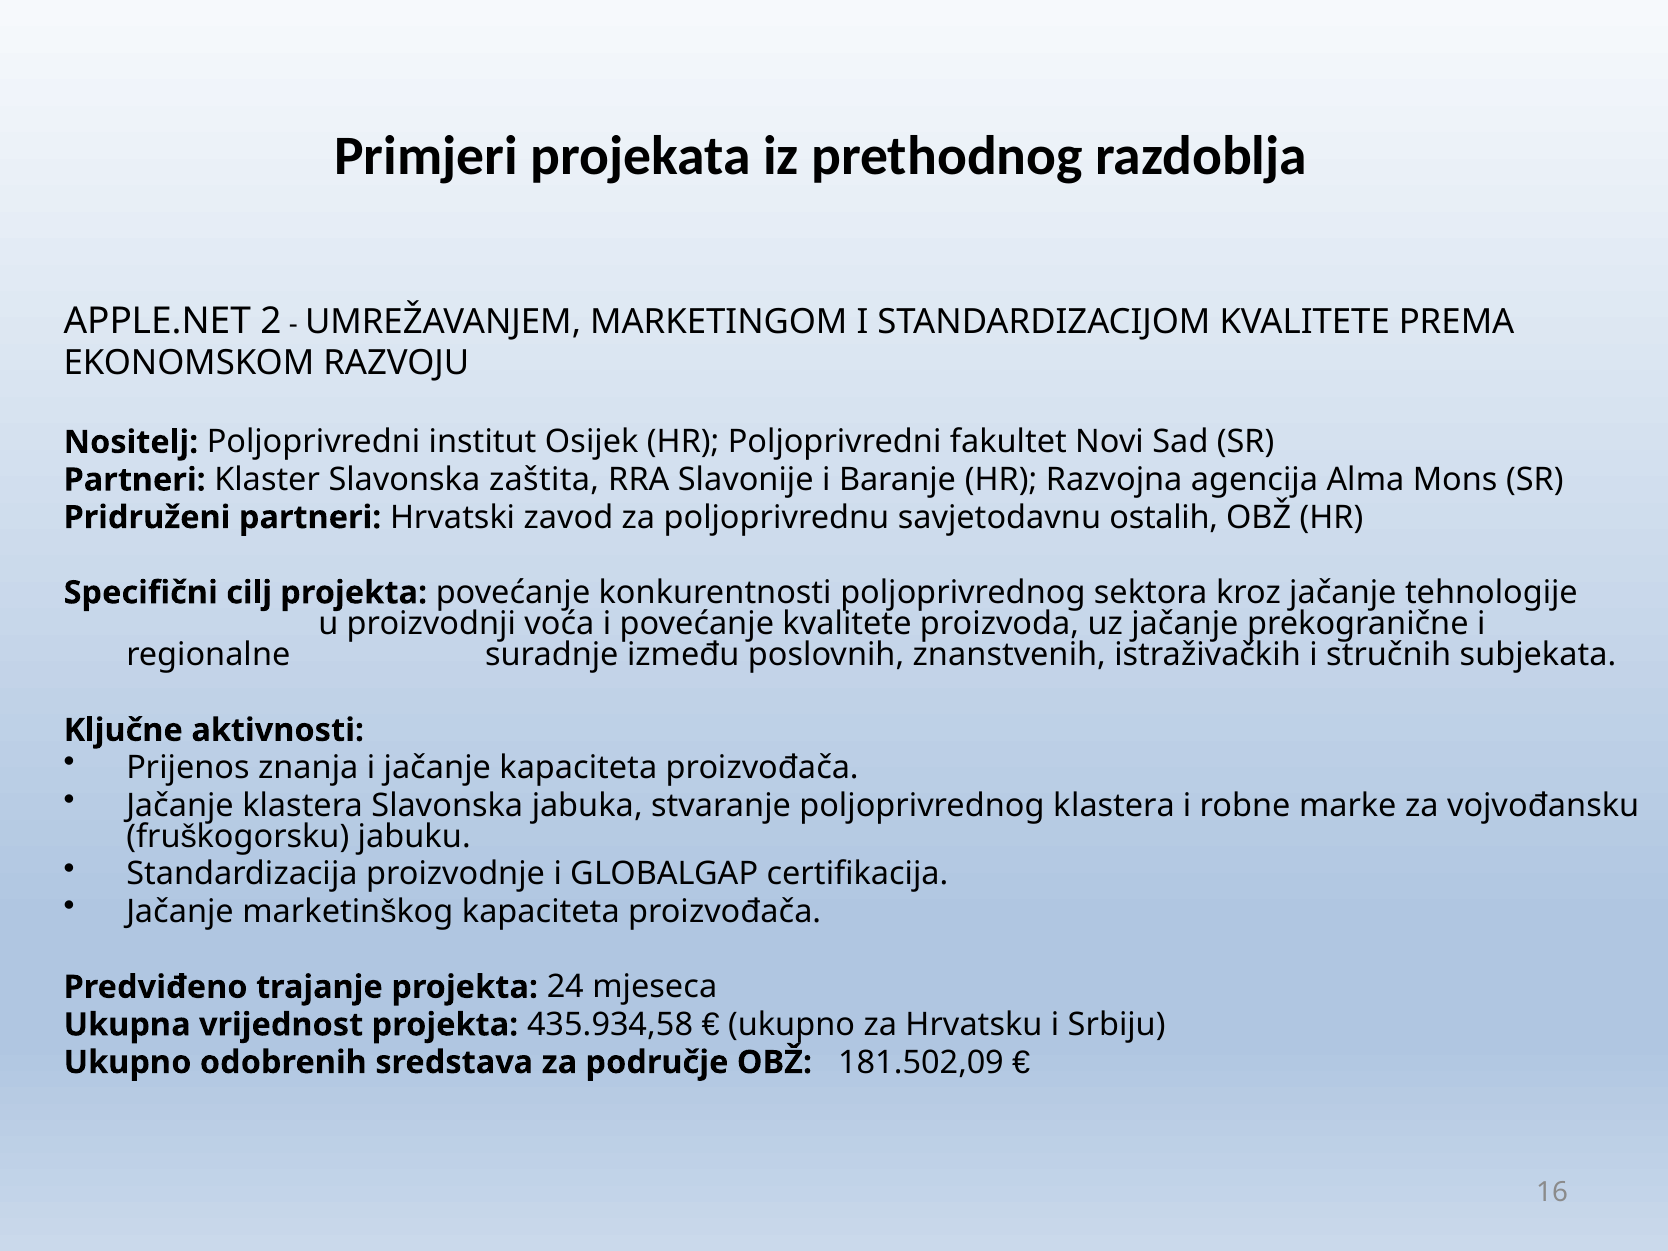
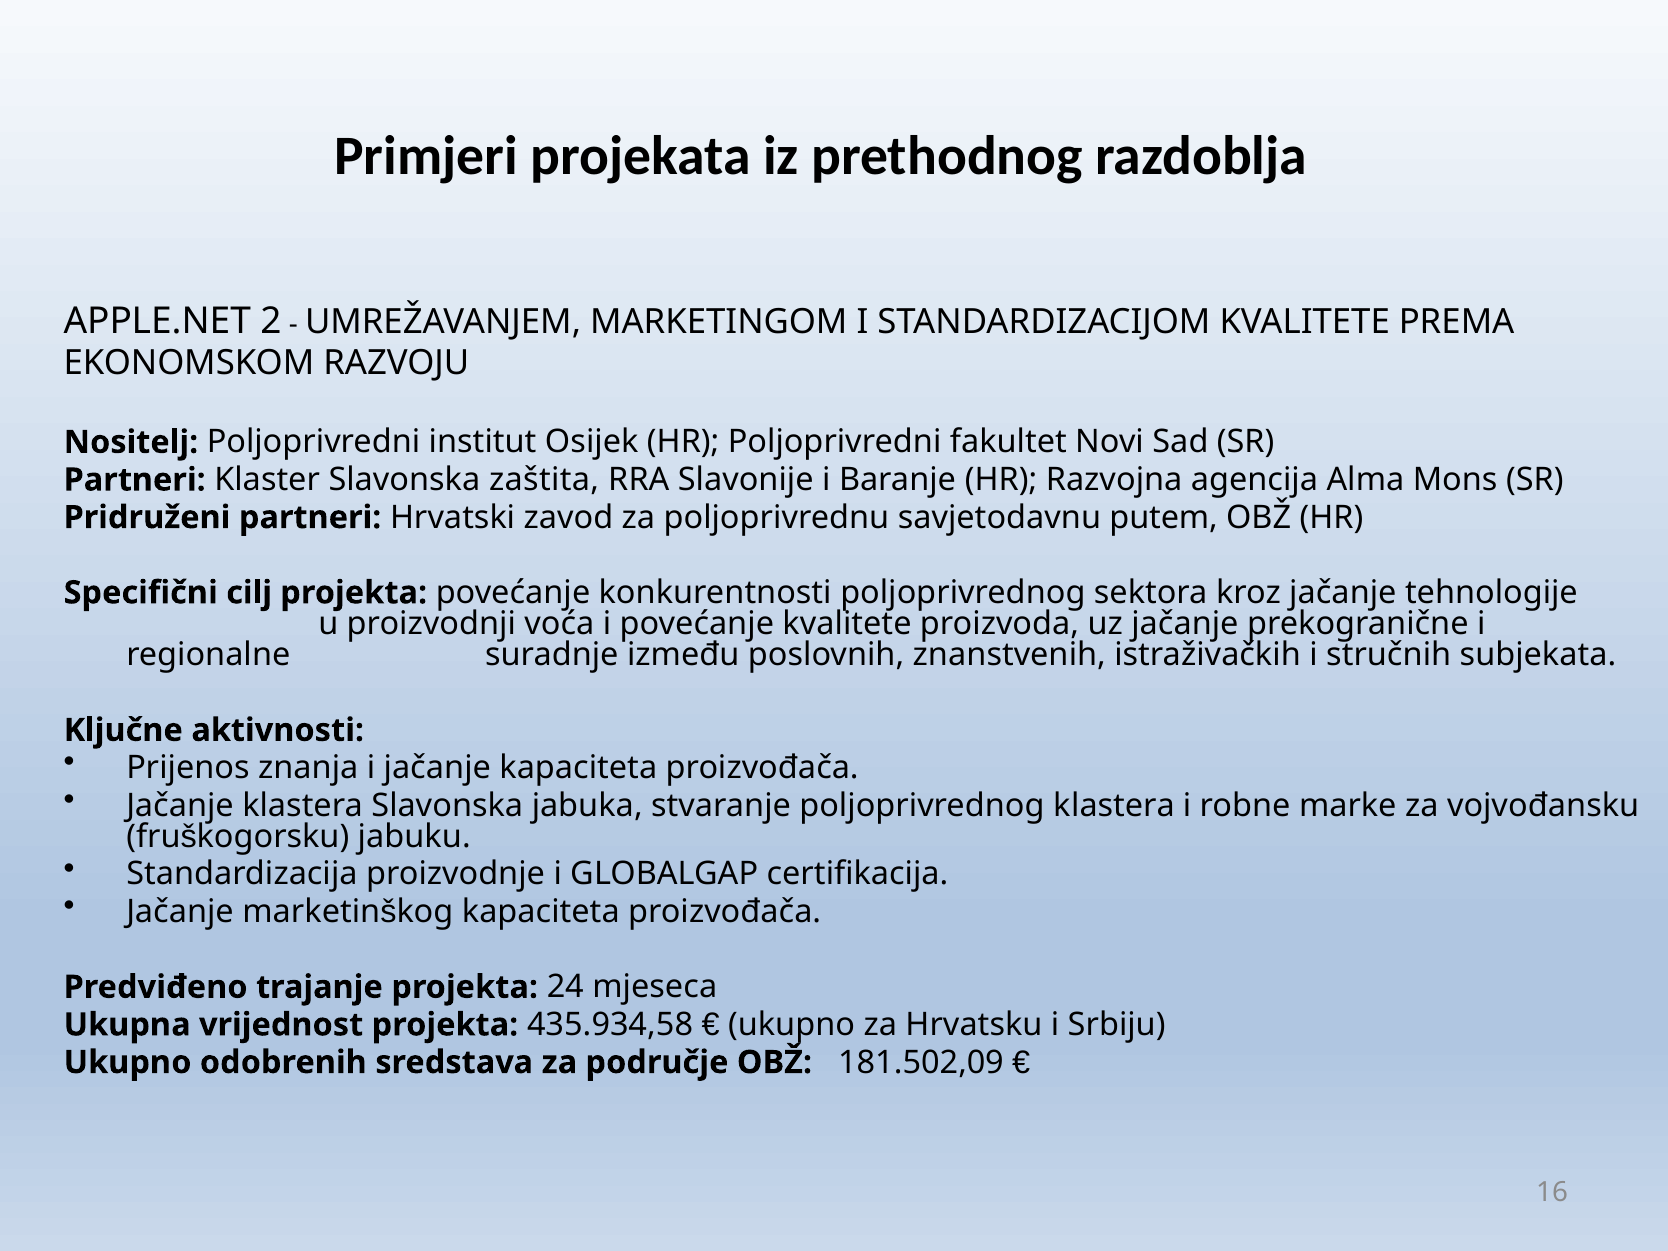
ostalih: ostalih -> putem
